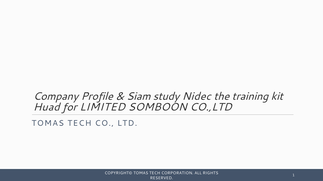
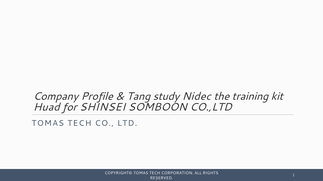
Siam: Siam -> Tang
LIMITED: LIMITED -> SHINSEI
